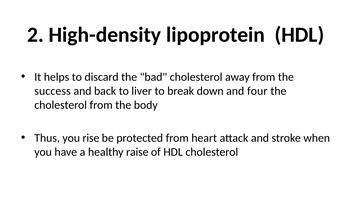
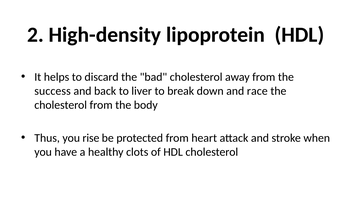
four: four -> race
raise: raise -> clots
